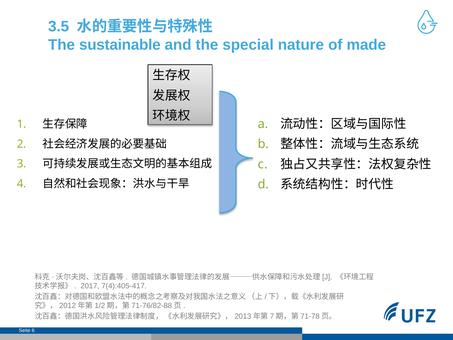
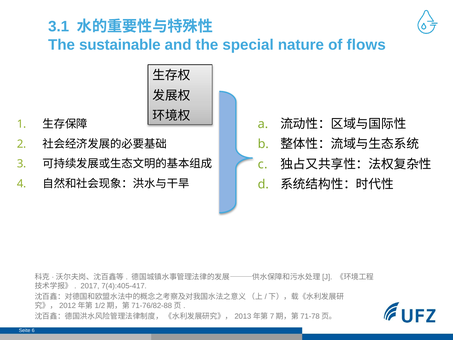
3.5: 3.5 -> 3.1
made: made -> flows
